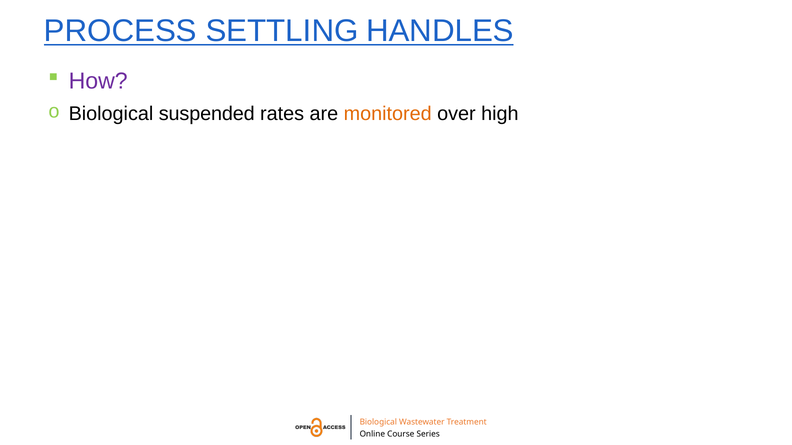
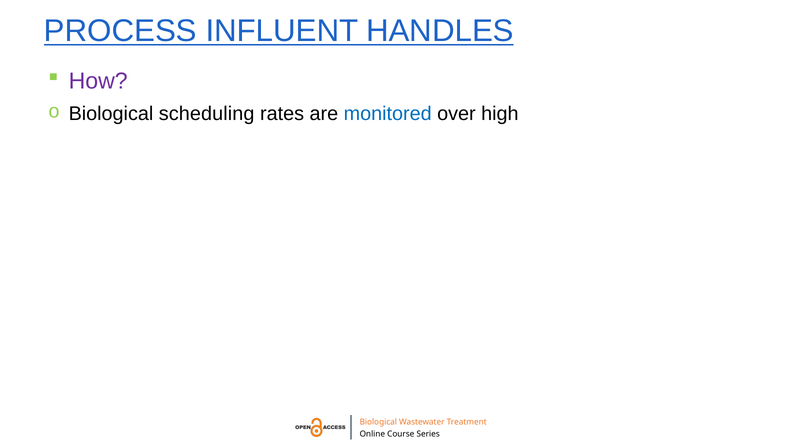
SETTLING: SETTLING -> INFLUENT
suspended: suspended -> scheduling
monitored colour: orange -> blue
